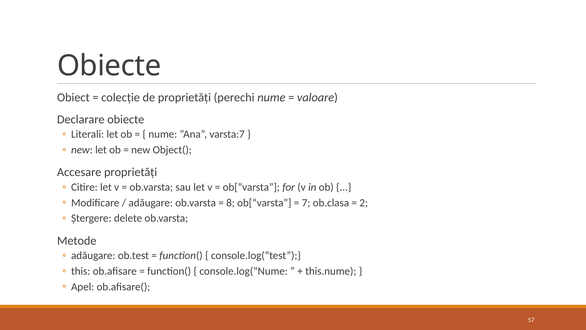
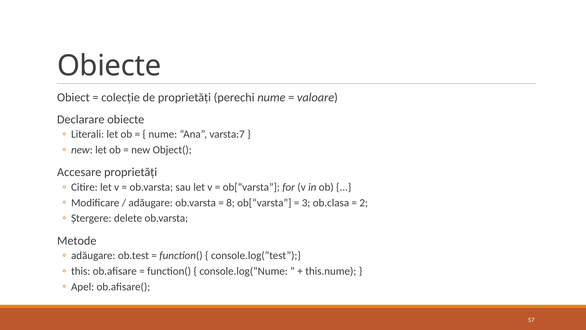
7: 7 -> 3
